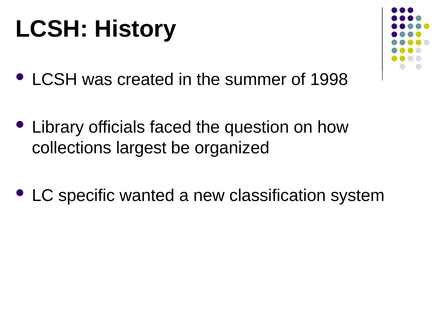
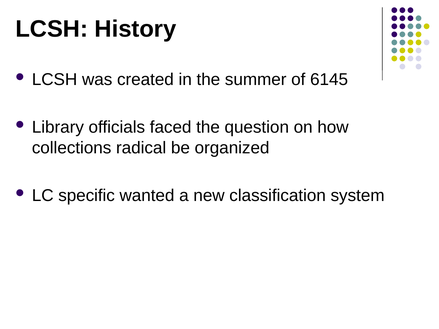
1998: 1998 -> 6145
largest: largest -> radical
